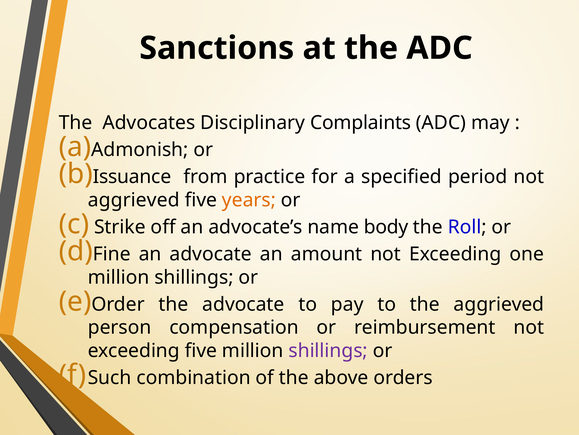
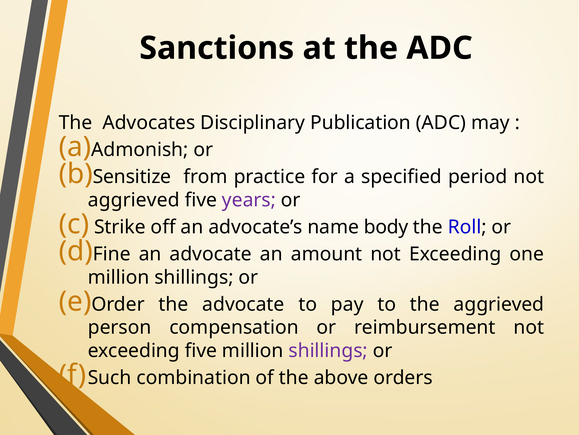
Complaints: Complaints -> Publication
Issuance: Issuance -> Sensitize
years colour: orange -> purple
